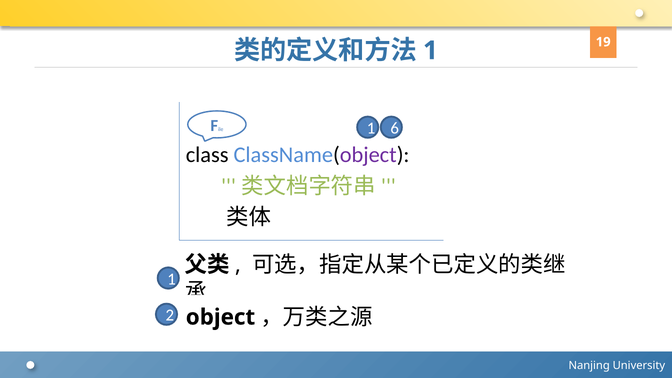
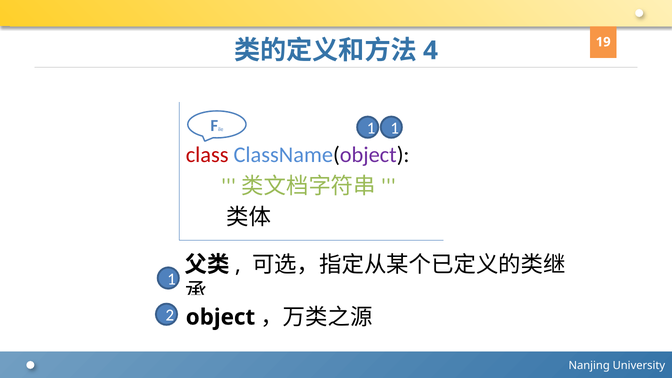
1 at (430, 51): 1 -> 4
6 at (395, 128): 6 -> 1
class colour: black -> red
